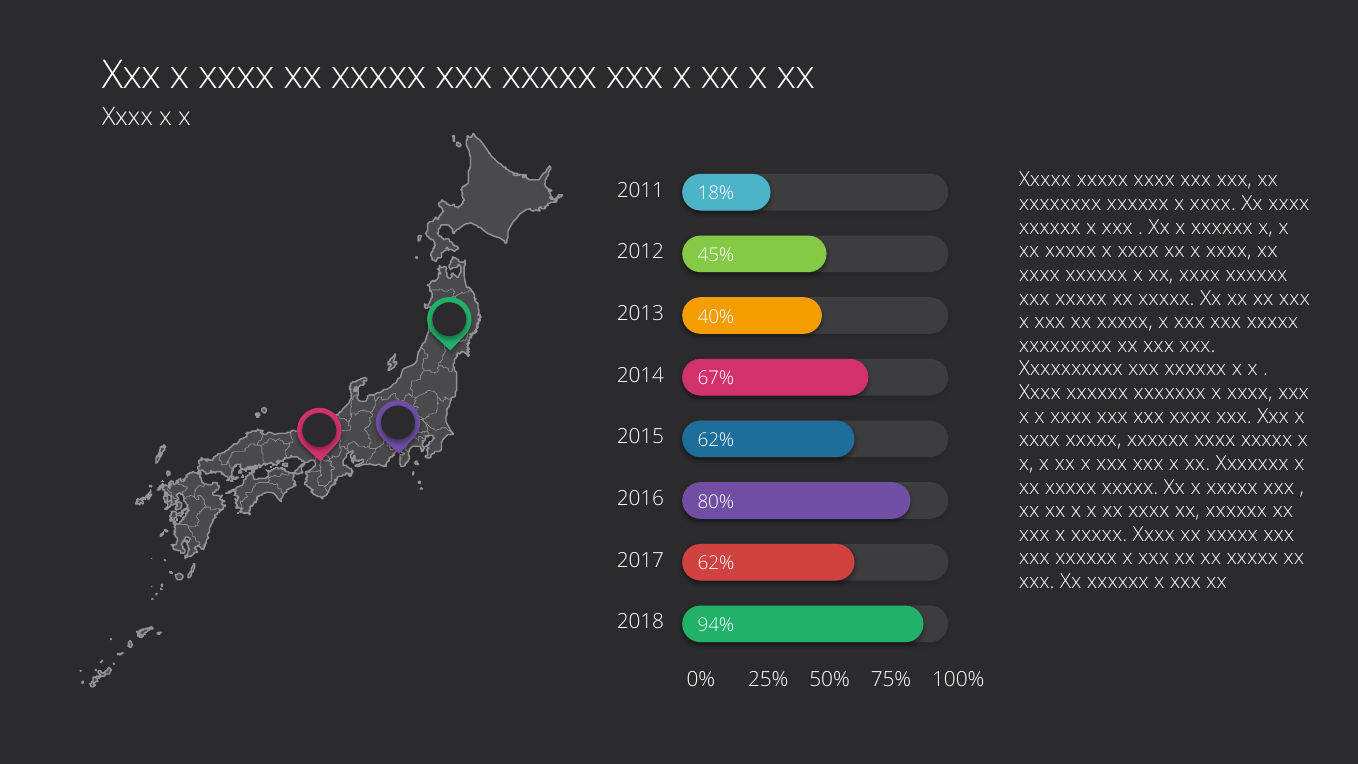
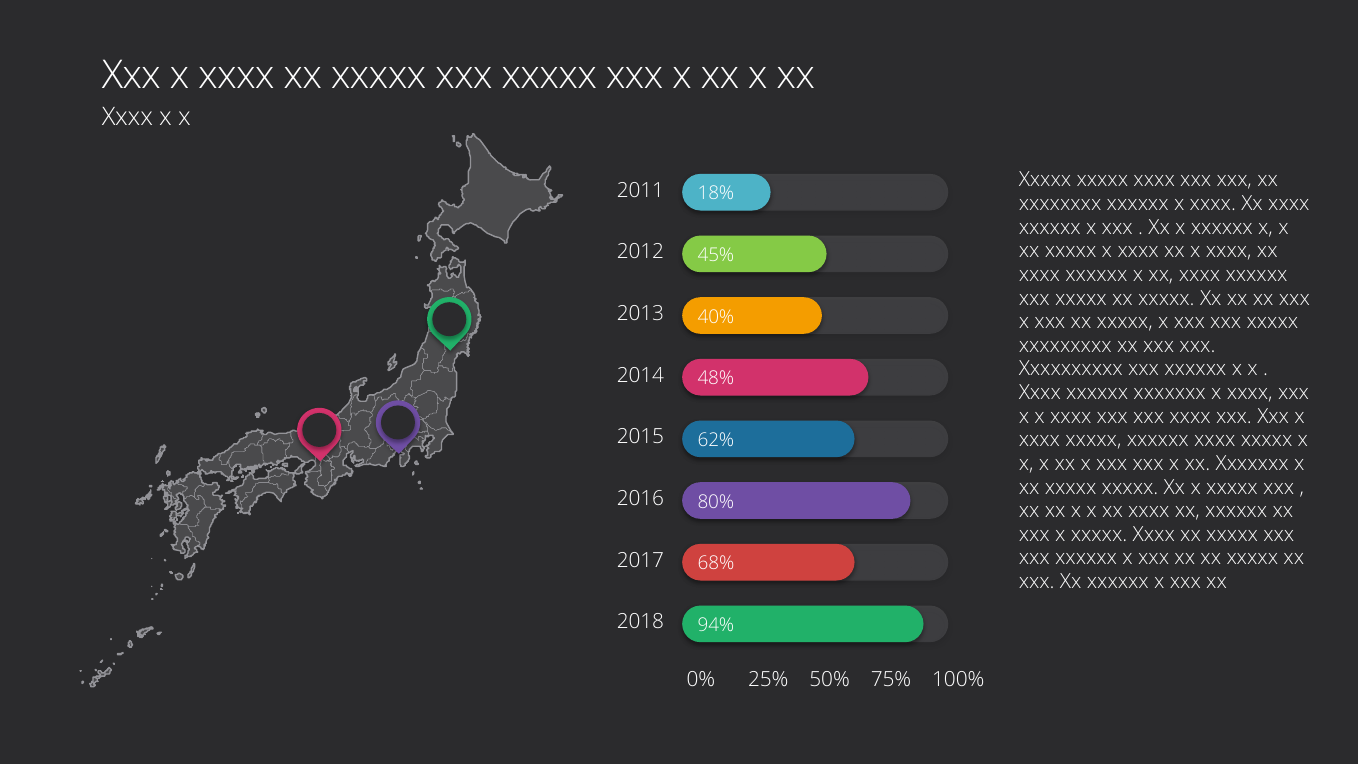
67%: 67% -> 48%
62% at (716, 563): 62% -> 68%
